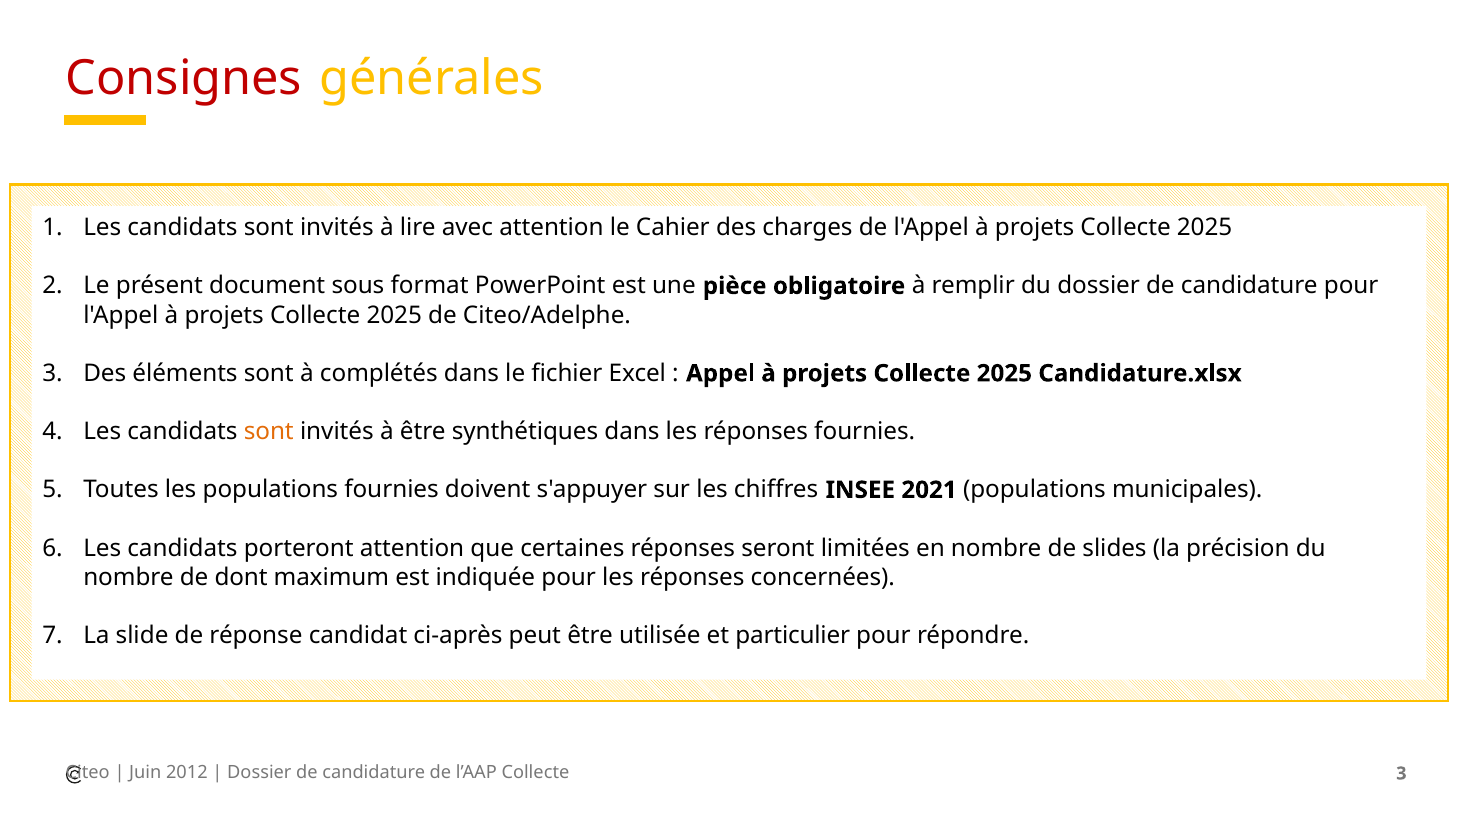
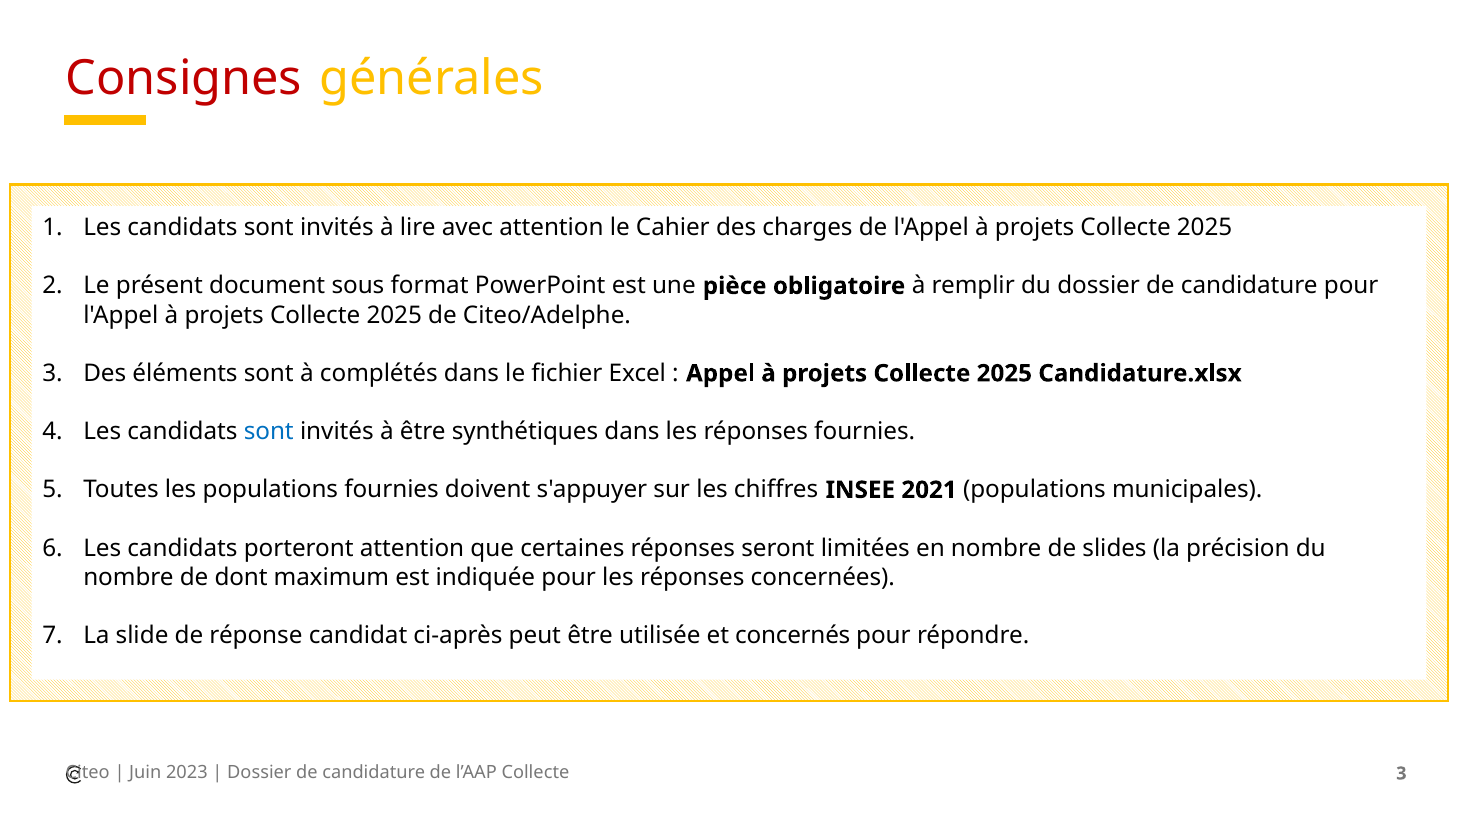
sont at (269, 432) colour: orange -> blue
particulier: particulier -> concernés
2012: 2012 -> 2023
